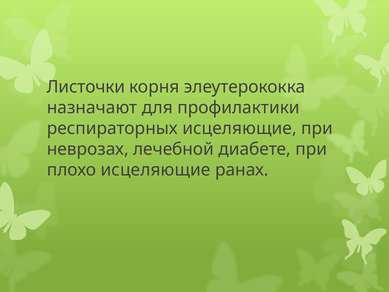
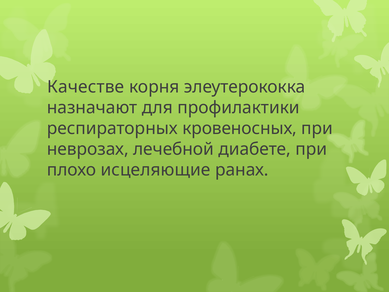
Листочки: Листочки -> Качестве
респираторных исцеляющие: исцеляющие -> кровеносных
